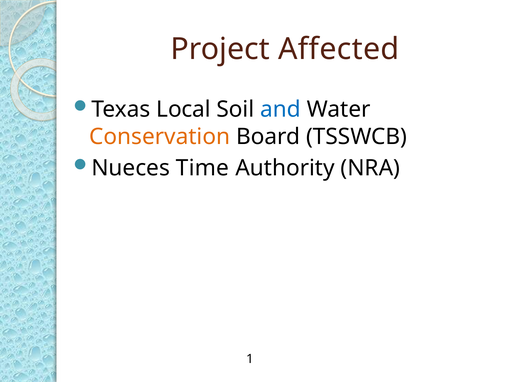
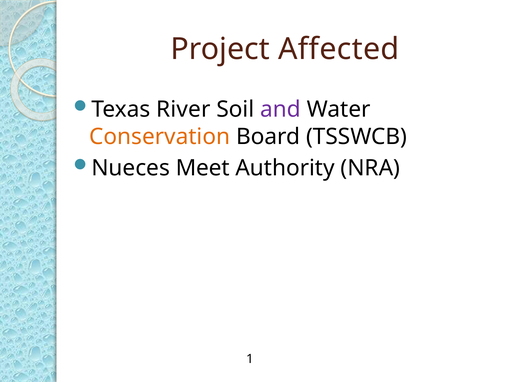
Local: Local -> River
and colour: blue -> purple
Time: Time -> Meet
